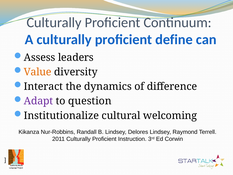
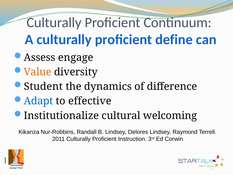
leaders: leaders -> engage
Interact: Interact -> Student
Adapt colour: purple -> blue
question: question -> effective
